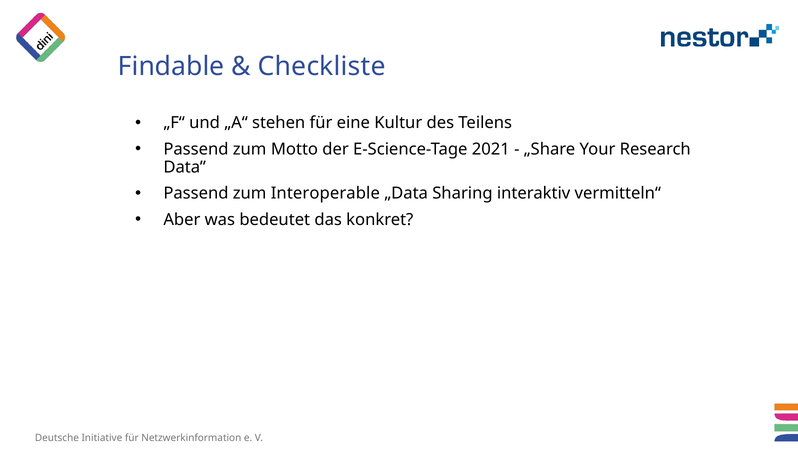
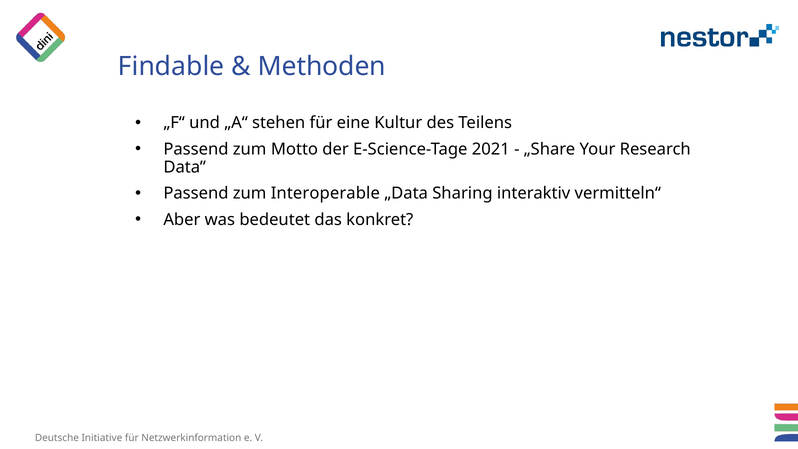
Checkliste: Checkliste -> Methoden
